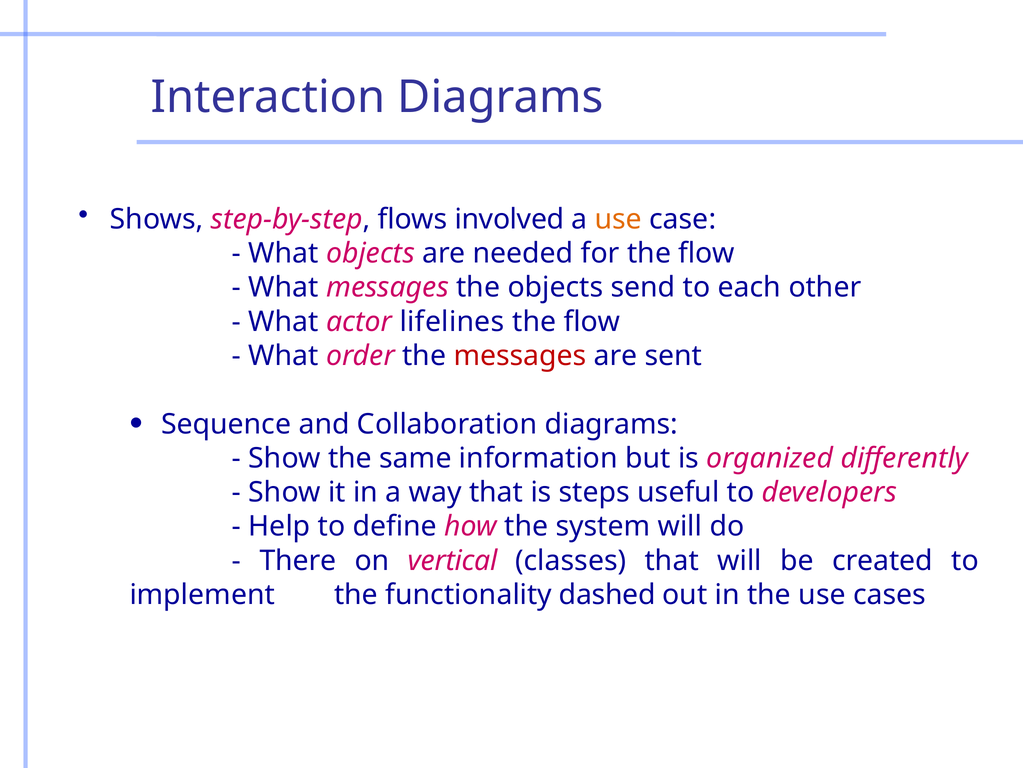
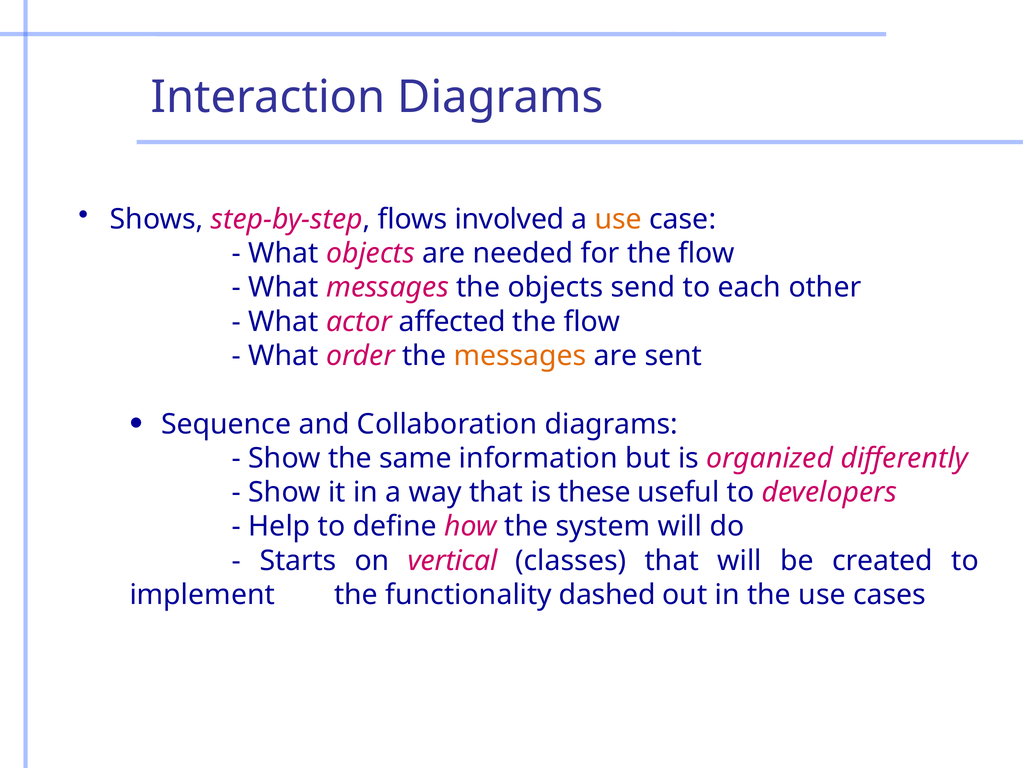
lifelines: lifelines -> affected
messages at (520, 356) colour: red -> orange
steps: steps -> these
There: There -> Starts
